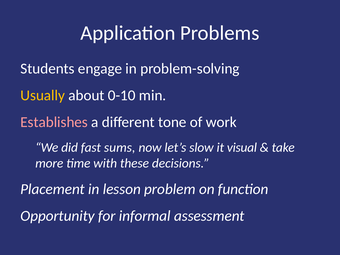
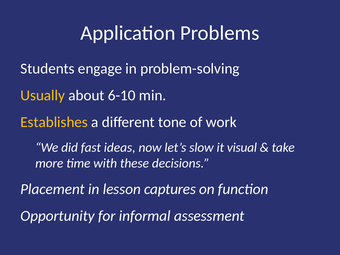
0-10: 0-10 -> 6-10
Establishes colour: pink -> yellow
sums: sums -> ideas
problem: problem -> captures
